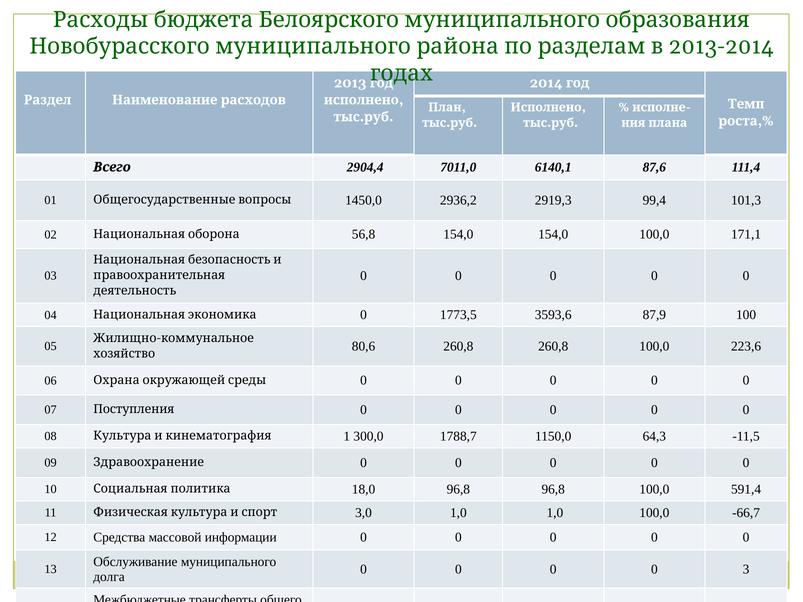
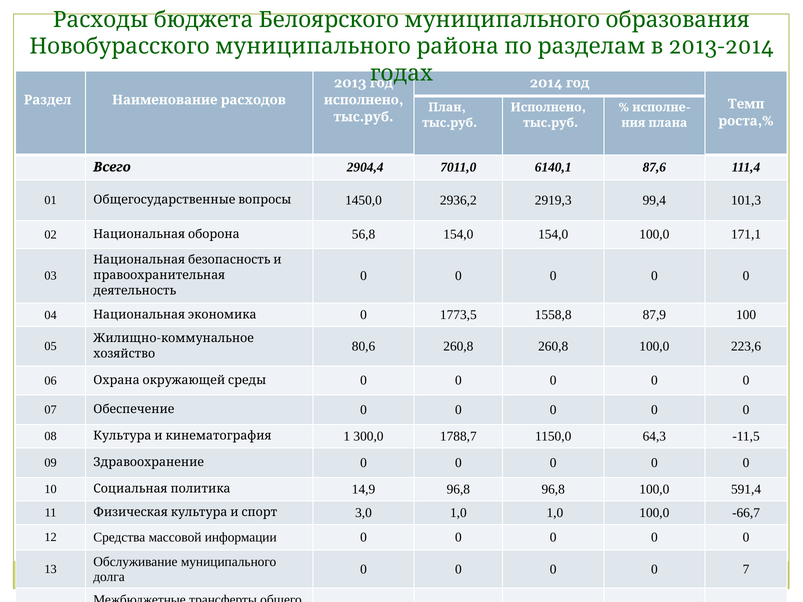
3593,6: 3593,6 -> 1558,8
Поступления: Поступления -> Обеспечение
18,0: 18,0 -> 14,9
3: 3 -> 7
